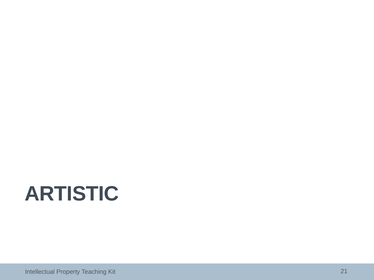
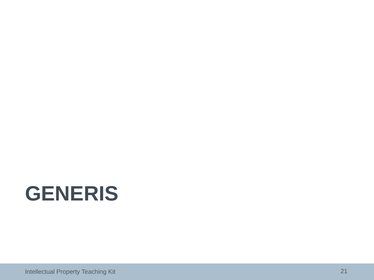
ARTISTIC: ARTISTIC -> GENERIS
